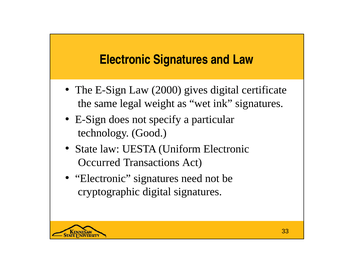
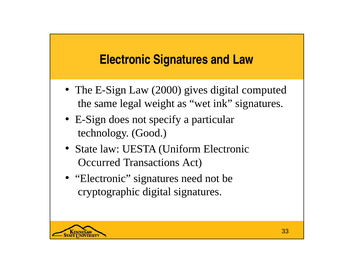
certificate: certificate -> computed
